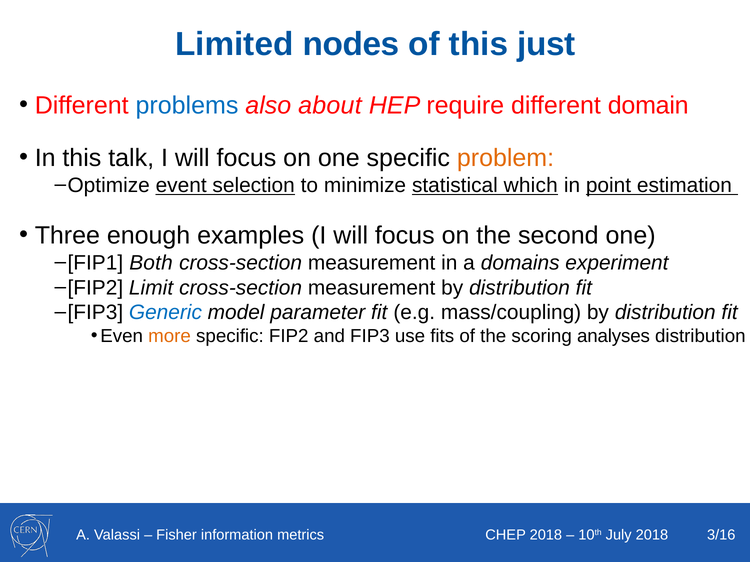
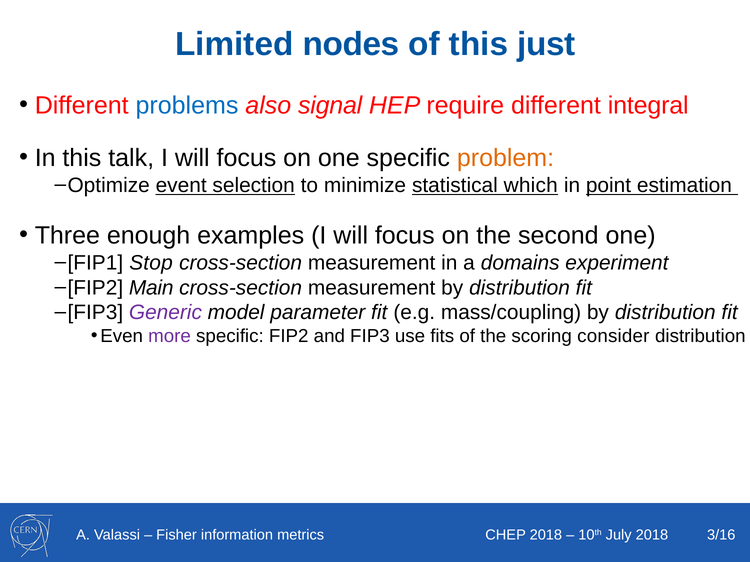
about: about -> signal
domain: domain -> integral
Both: Both -> Stop
Limit: Limit -> Main
Generic colour: blue -> purple
more colour: orange -> purple
analyses: analyses -> consider
